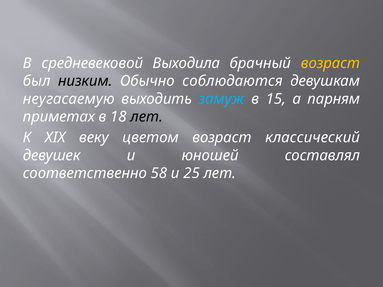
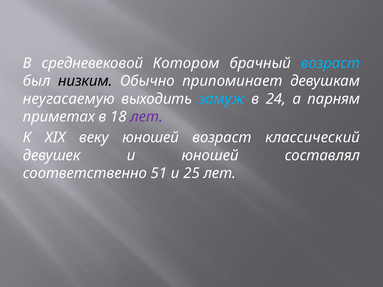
Выходила: Выходила -> Котором
возраст at (330, 63) colour: yellow -> light blue
соблюдаются: соблюдаются -> припоминает
15: 15 -> 24
лет at (147, 117) colour: black -> purple
веку цветом: цветом -> юношей
58: 58 -> 51
